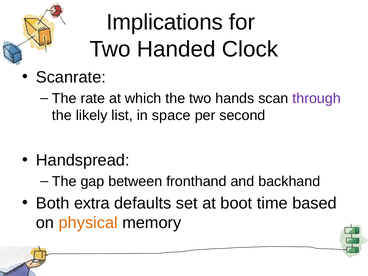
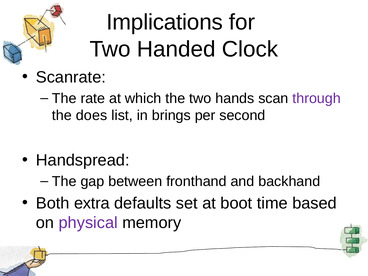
likely: likely -> does
space: space -> brings
physical colour: orange -> purple
